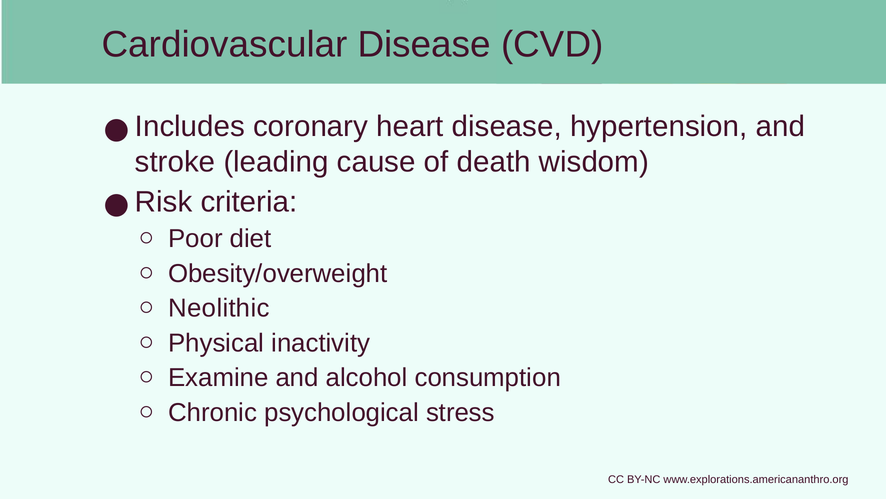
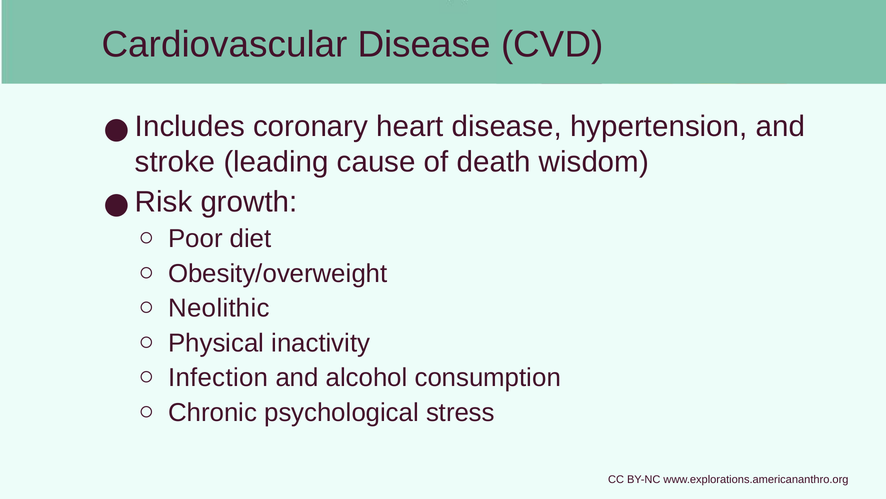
criteria: criteria -> growth
Examine: Examine -> Infection
